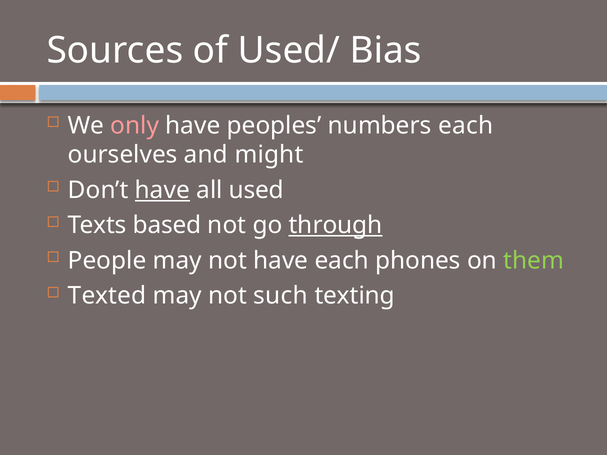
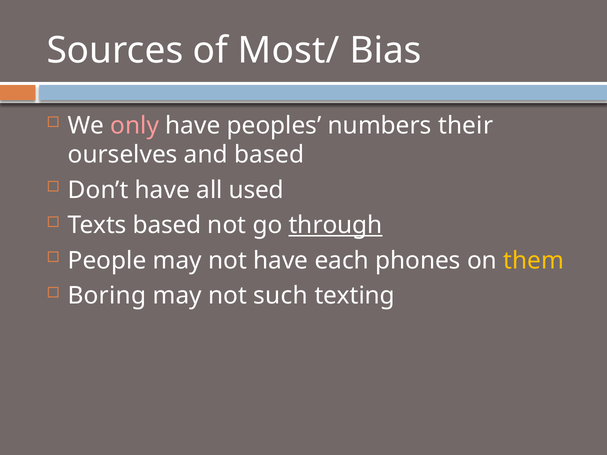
Used/: Used/ -> Most/
numbers each: each -> their
and might: might -> based
have at (162, 190) underline: present -> none
them colour: light green -> yellow
Texted: Texted -> Boring
